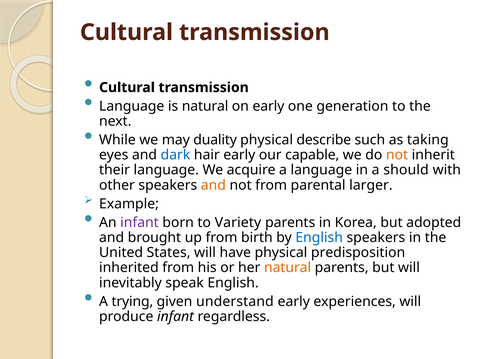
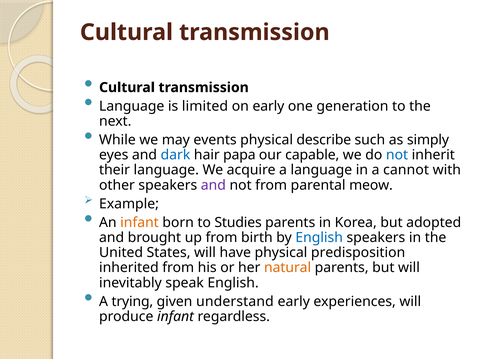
is natural: natural -> limited
duality: duality -> events
taking: taking -> simply
hair early: early -> papa
not at (397, 155) colour: orange -> blue
should: should -> cannot
and at (213, 185) colour: orange -> purple
larger: larger -> meow
infant at (140, 223) colour: purple -> orange
Variety: Variety -> Studies
